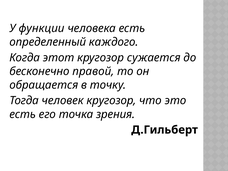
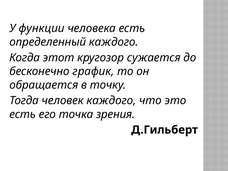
правой: правой -> график
человек кругозор: кругозор -> каждого
